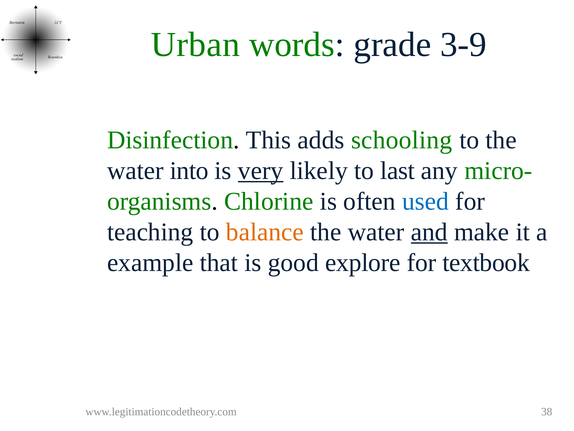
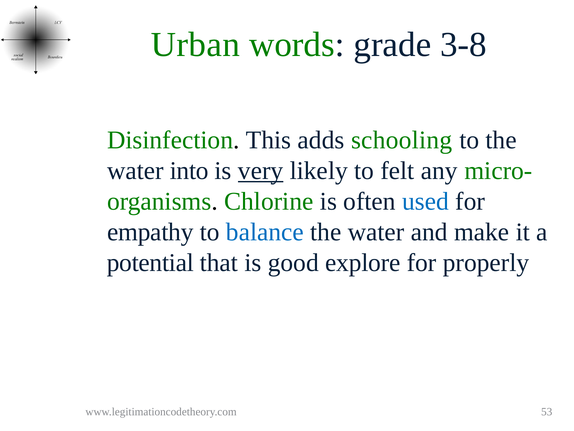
3-9: 3-9 -> 3-8
last: last -> felt
teaching: teaching -> empathy
balance colour: orange -> blue
and underline: present -> none
example: example -> potential
textbook: textbook -> properly
38: 38 -> 53
